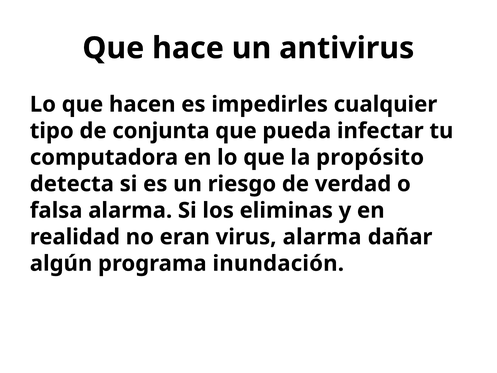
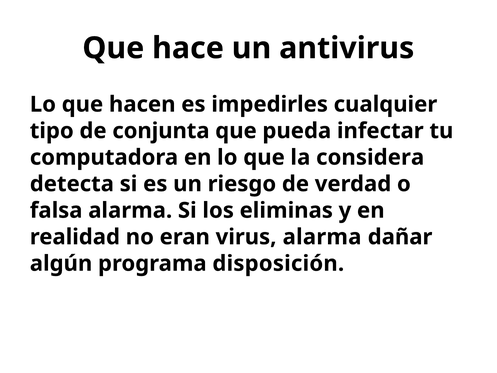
propósito: propósito -> considera
inundación: inundación -> disposición
